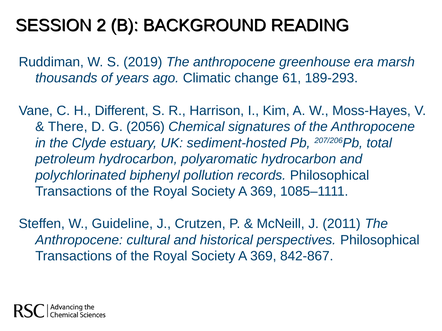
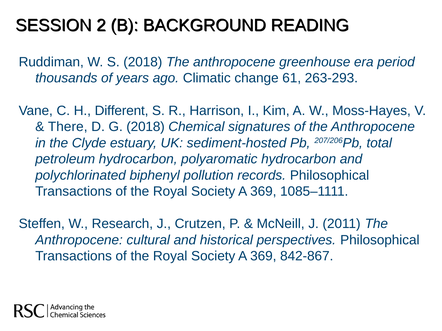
S 2019: 2019 -> 2018
marsh: marsh -> period
189-293: 189-293 -> 263-293
G 2056: 2056 -> 2018
Guideline: Guideline -> Research
